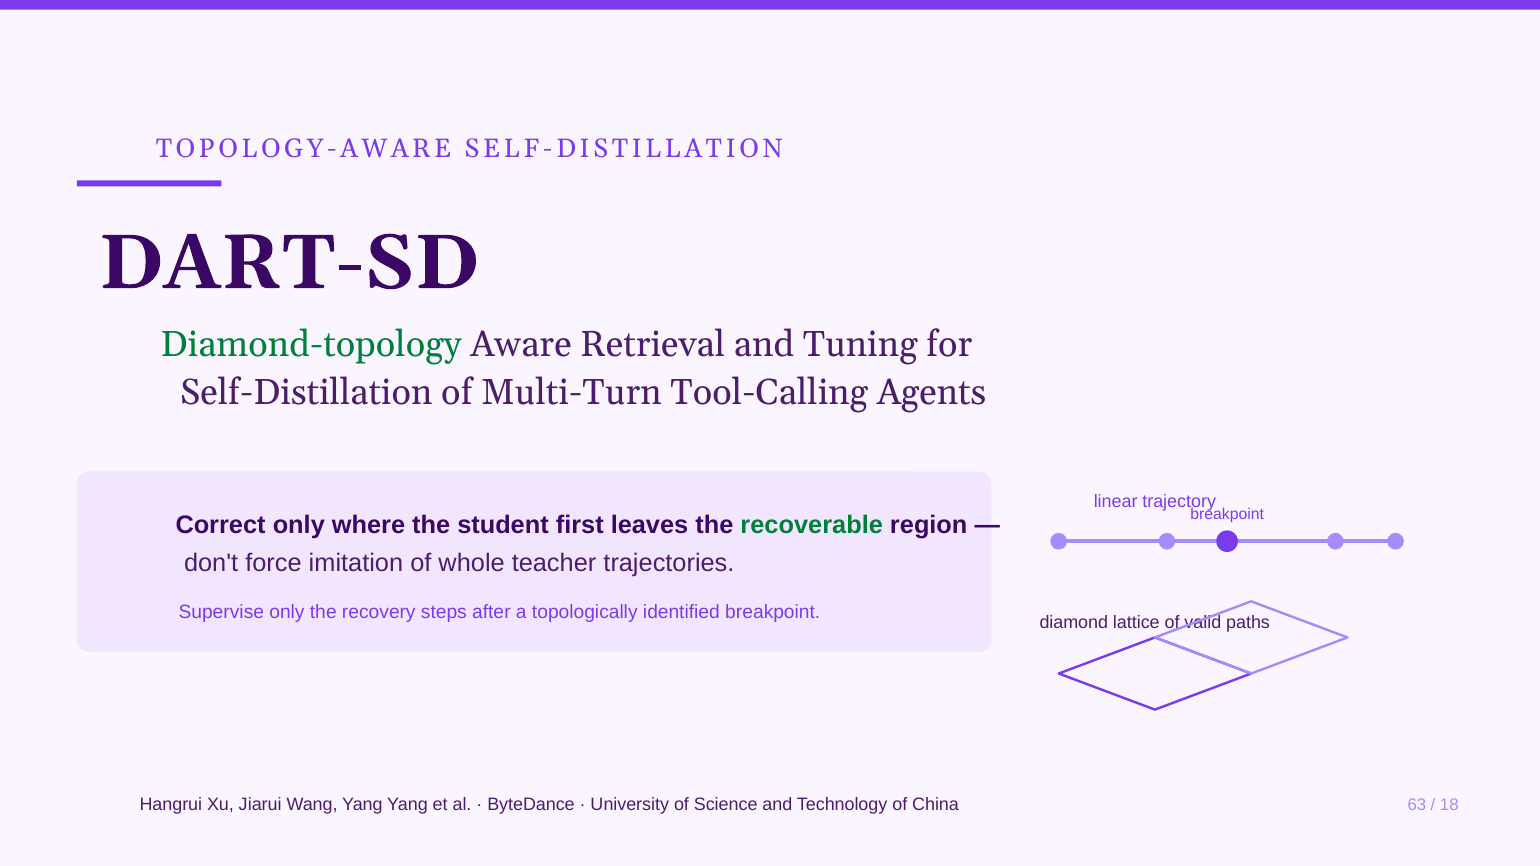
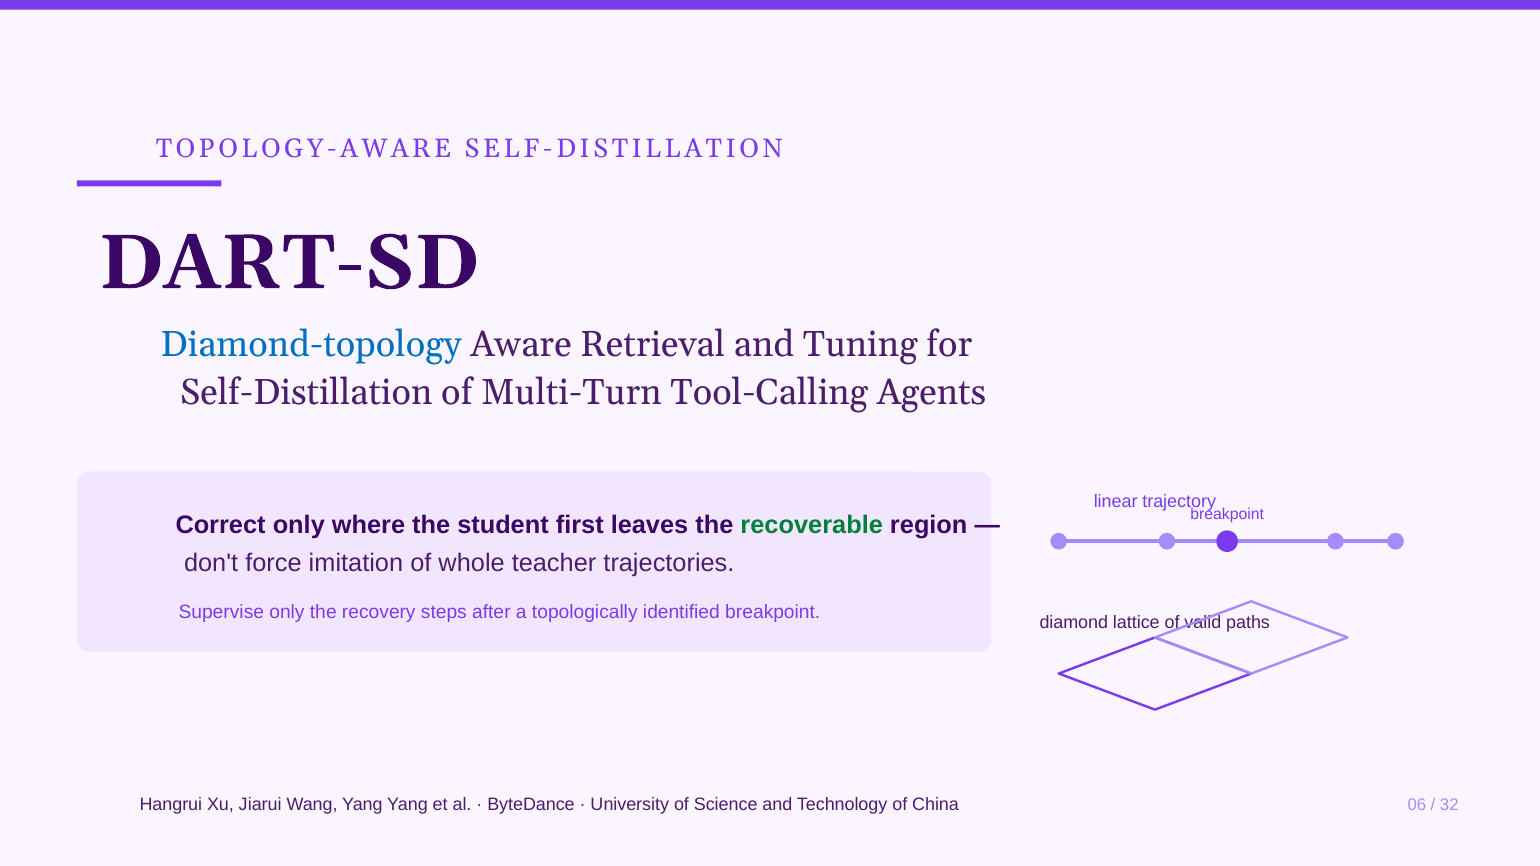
Diamond-topology colour: green -> blue
63: 63 -> 06
18: 18 -> 32
